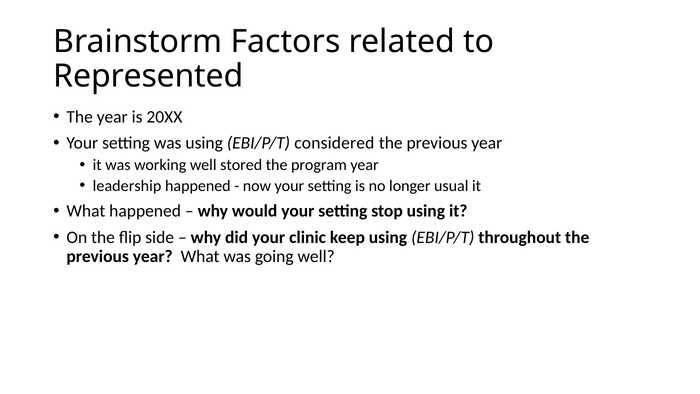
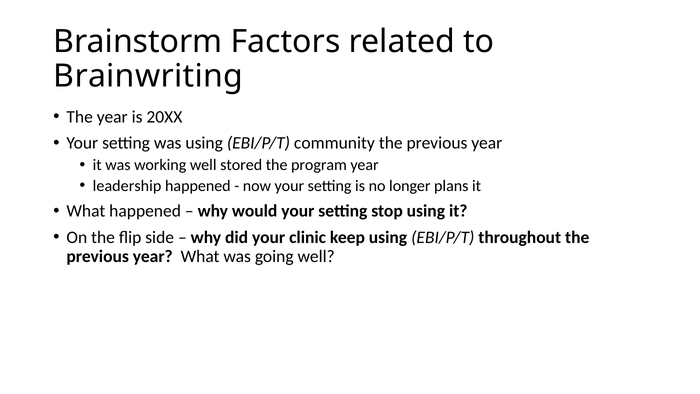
Represented: Represented -> Brainwriting
considered: considered -> community
usual: usual -> plans
